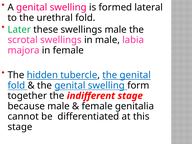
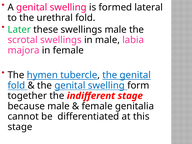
hidden: hidden -> hymen
